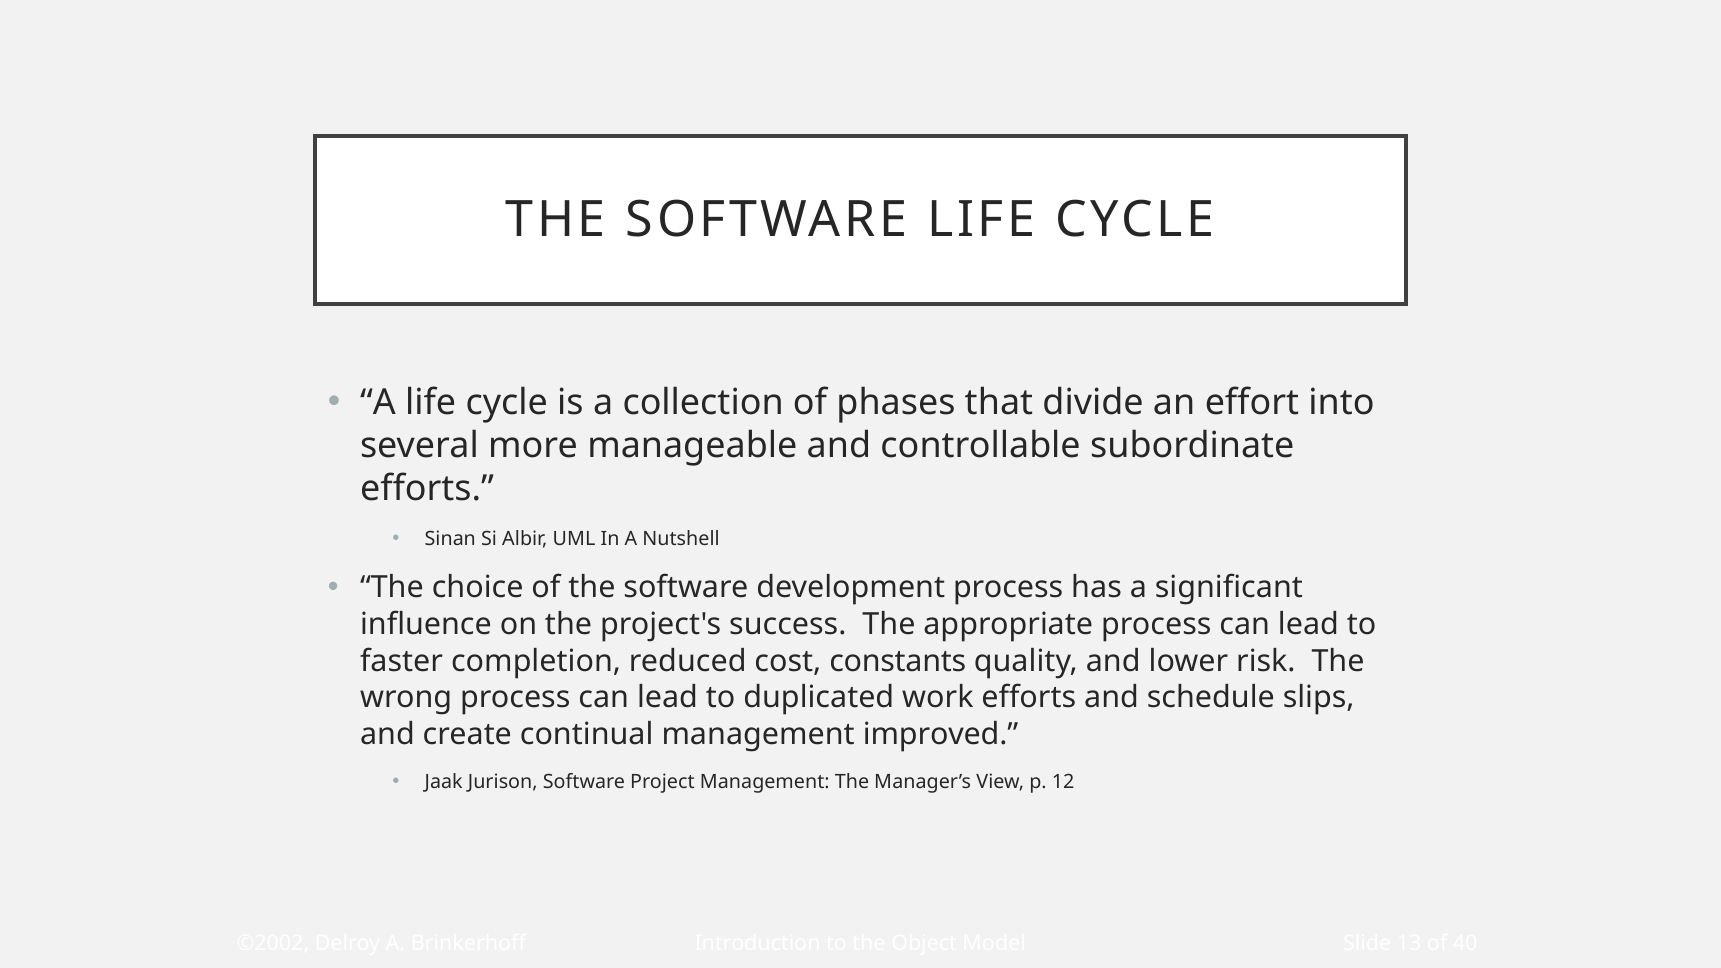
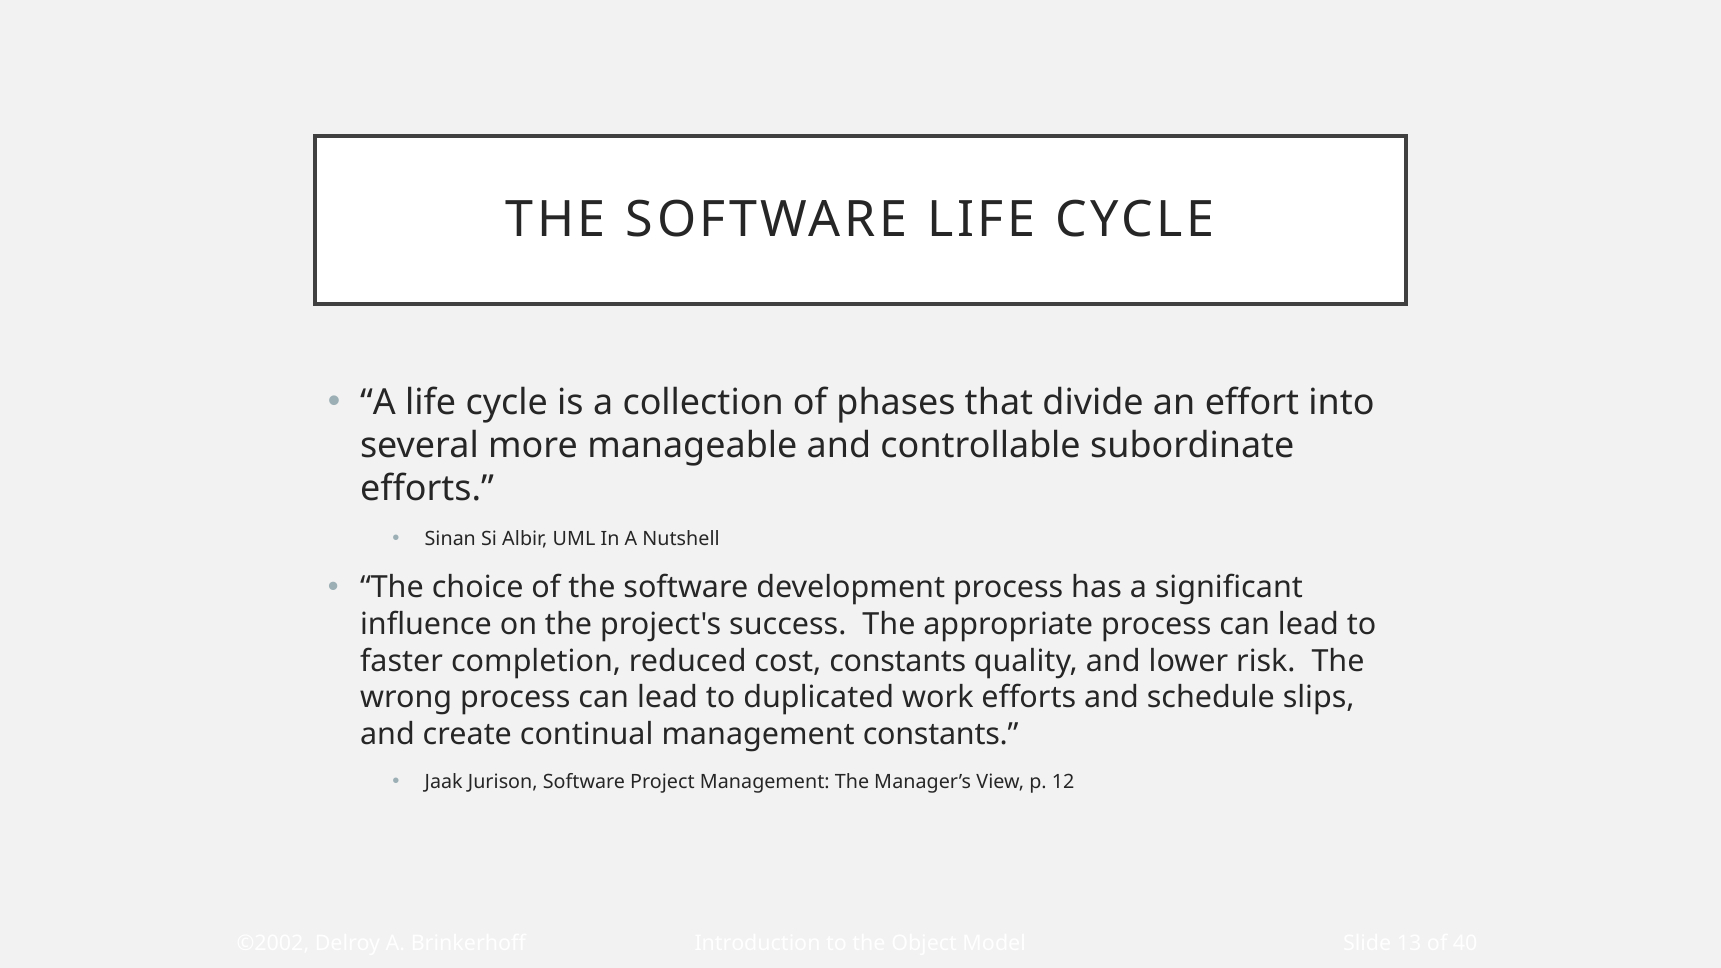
management improved: improved -> constants
